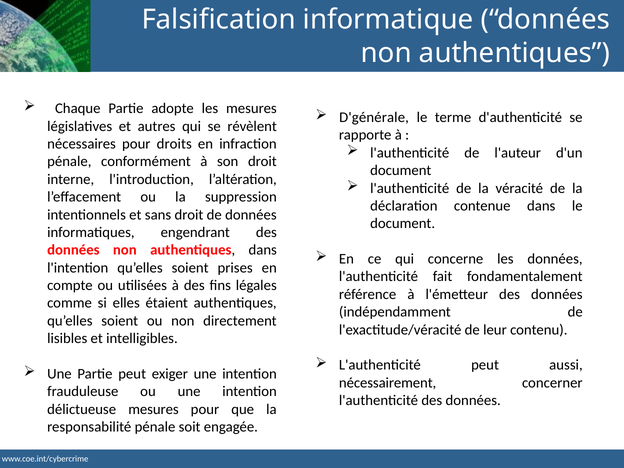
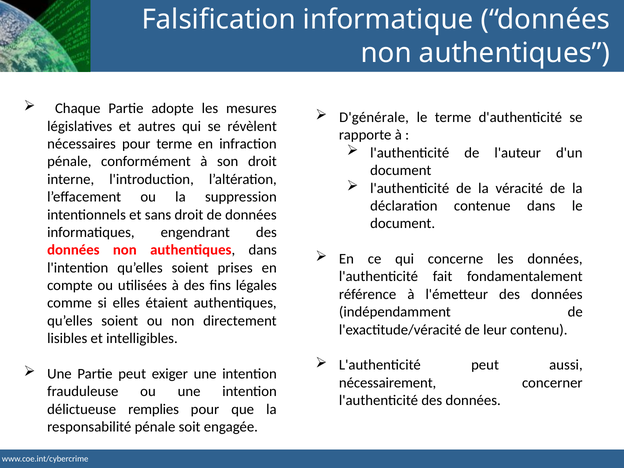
pour droits: droits -> terme
délictueuse mesures: mesures -> remplies
